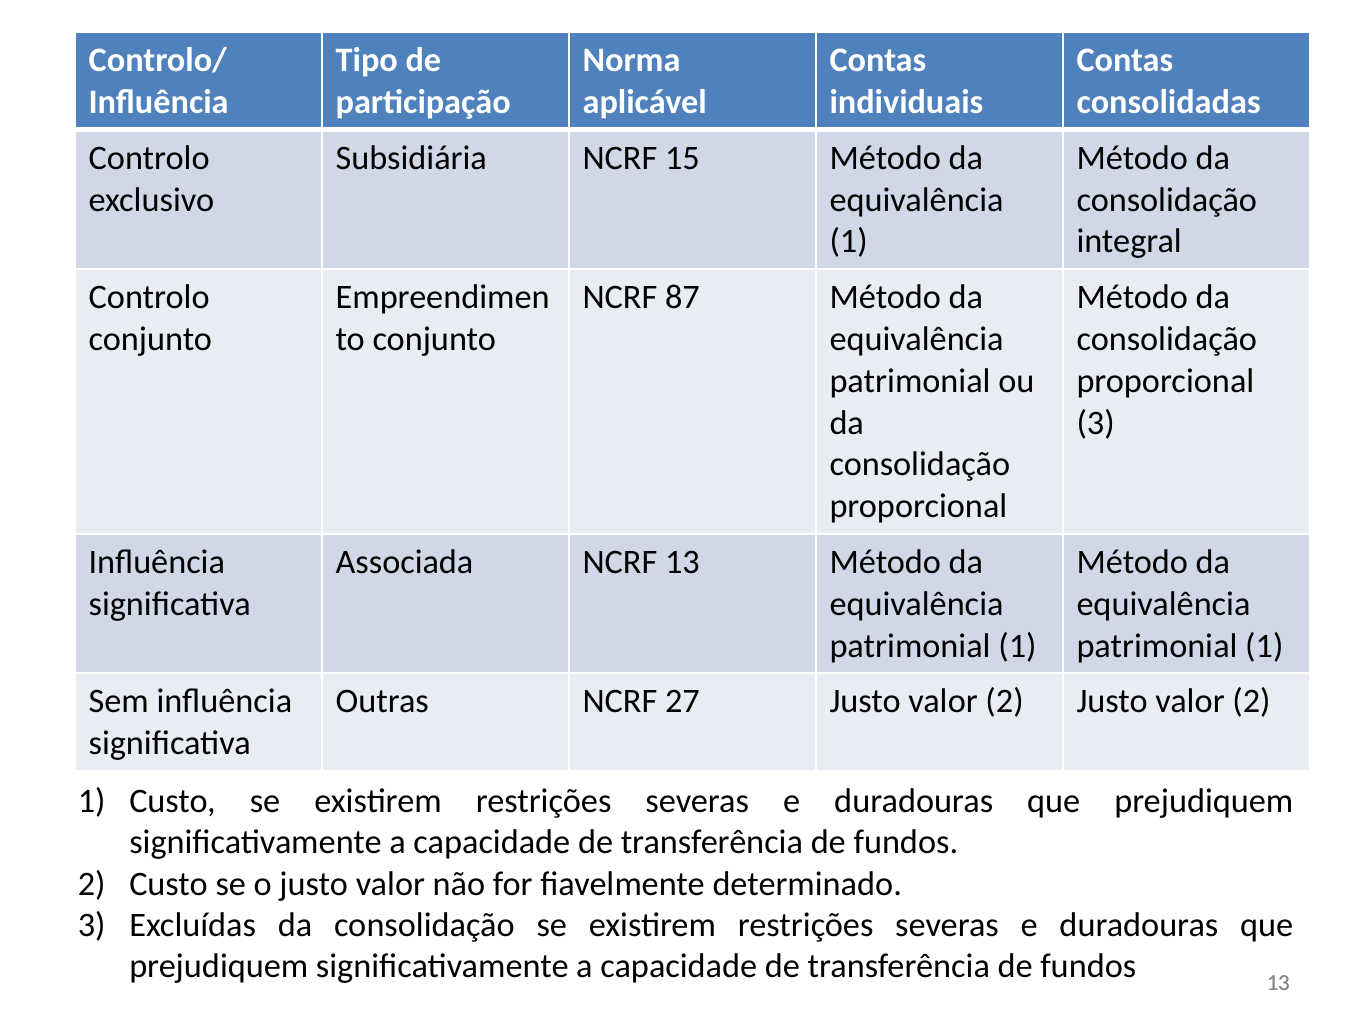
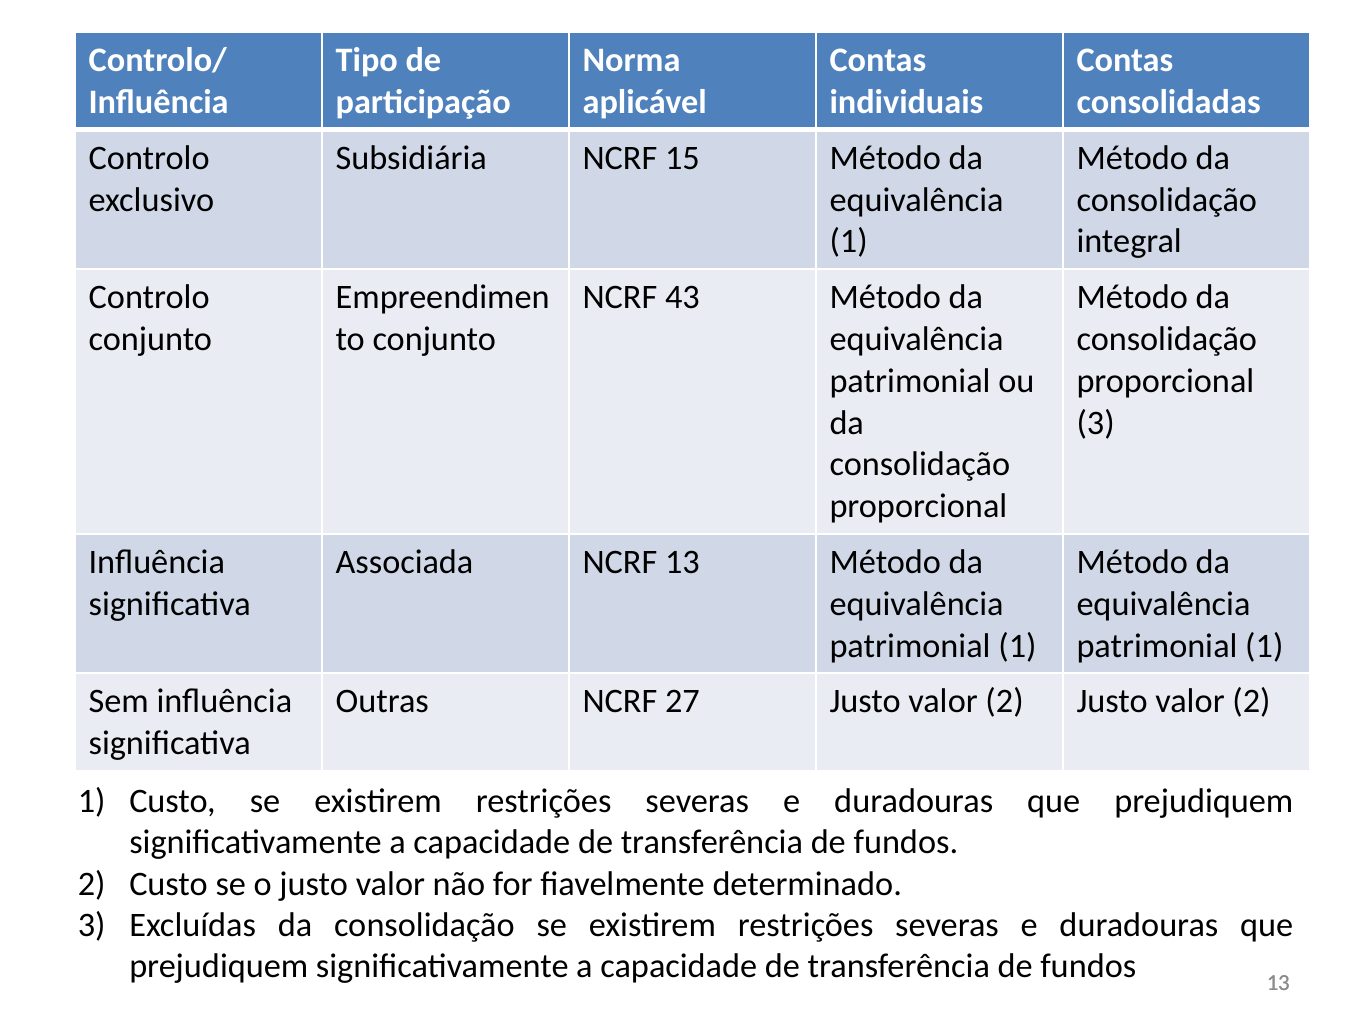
87: 87 -> 43
